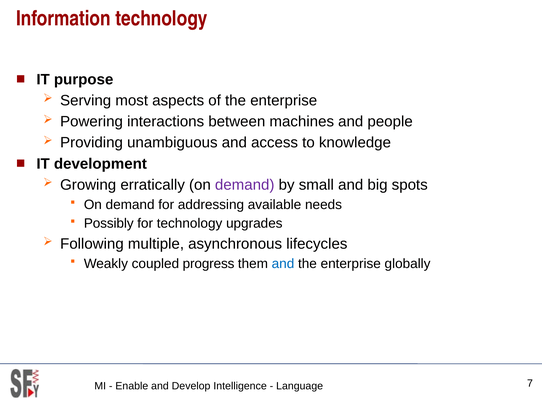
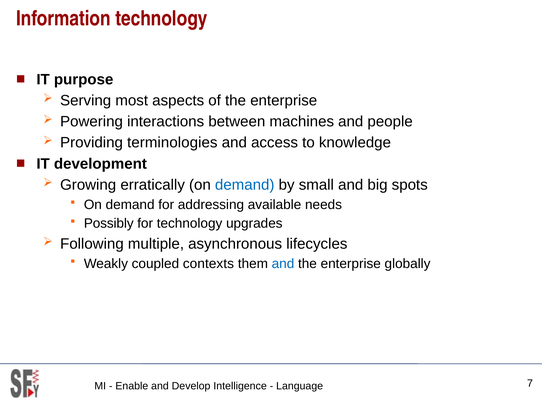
unambiguous: unambiguous -> terminologies
demand at (245, 185) colour: purple -> blue
progress: progress -> contexts
